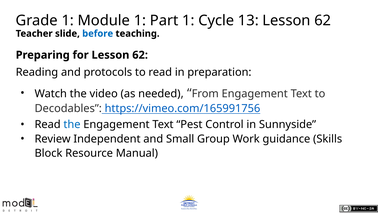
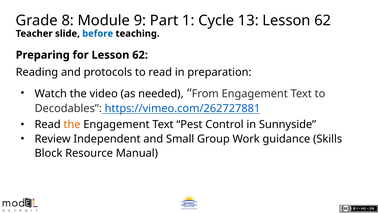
Grade 1: 1 -> 8
Module 1: 1 -> 9
https://vimeo.com/165991756: https://vimeo.com/165991756 -> https://vimeo.com/262727881
the at (72, 124) colour: blue -> orange
